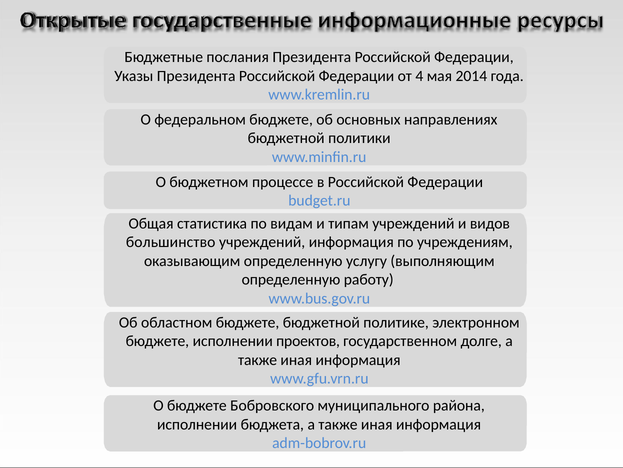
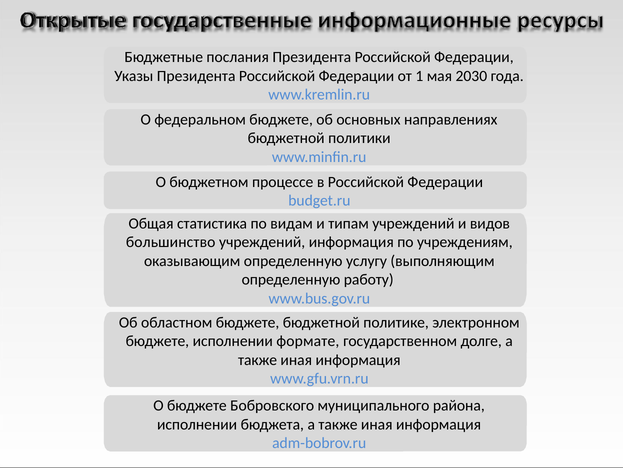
4: 4 -> 1
2014: 2014 -> 2030
проектов: проектов -> формате
